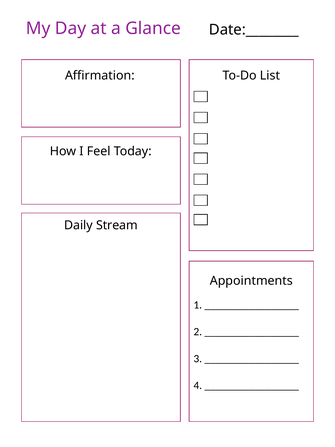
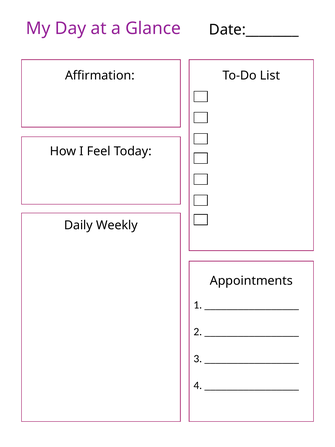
Stream: Stream -> Weekly
